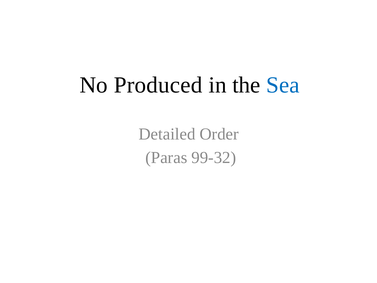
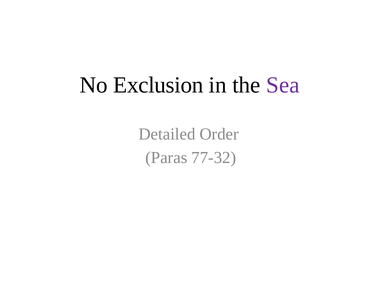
Produced: Produced -> Exclusion
Sea colour: blue -> purple
99-32: 99-32 -> 77-32
